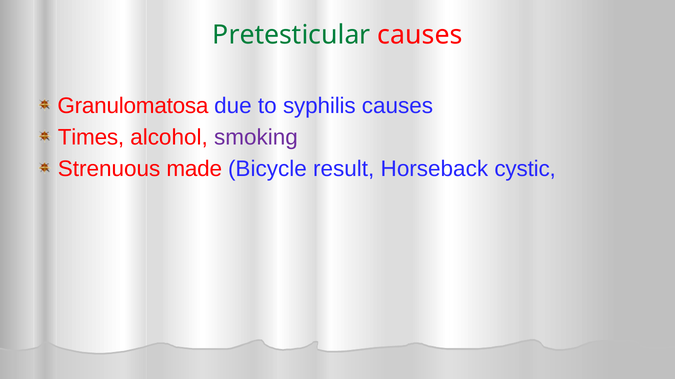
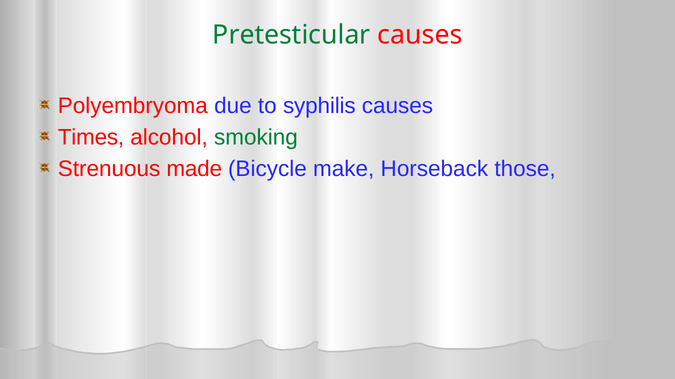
Granulomatosa: Granulomatosa -> Polyembryoma
smoking colour: purple -> green
result: result -> make
cystic: cystic -> those
